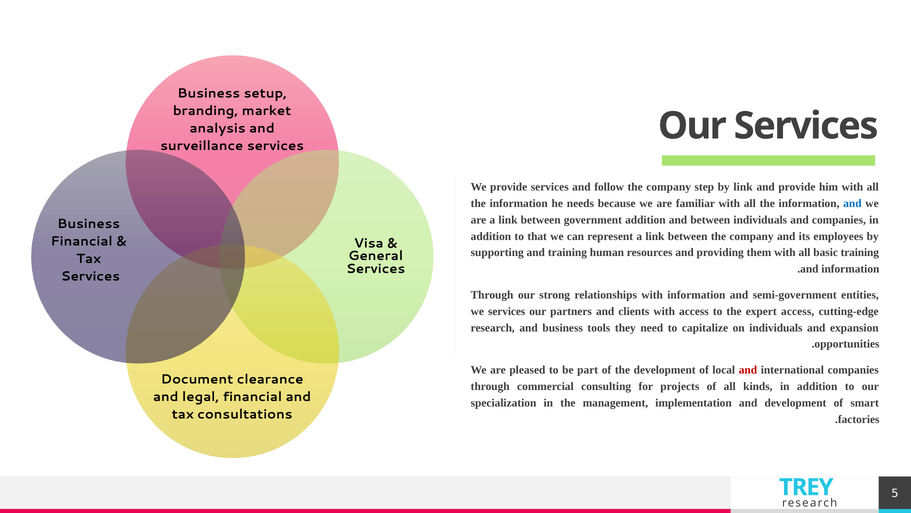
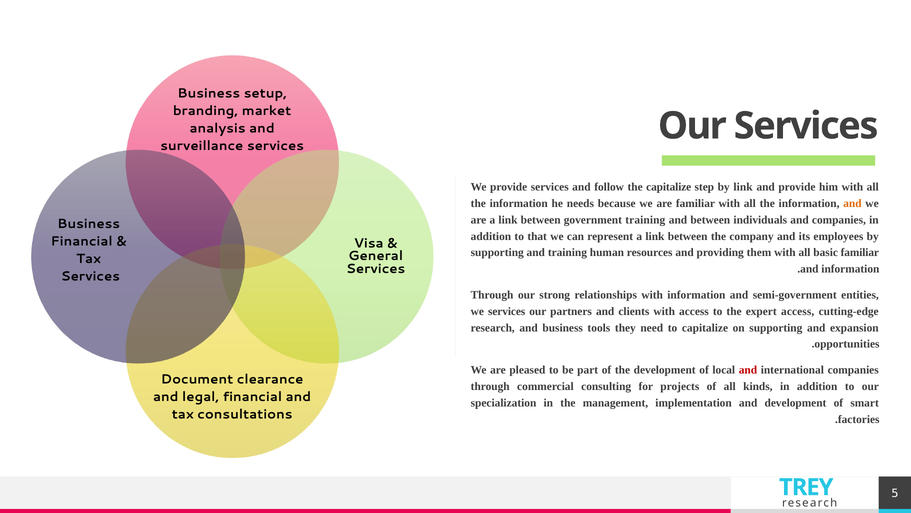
follow the company: company -> capitalize
and at (852, 203) colour: blue -> orange
government addition: addition -> training
basic training: training -> familiar
on individuals: individuals -> supporting
